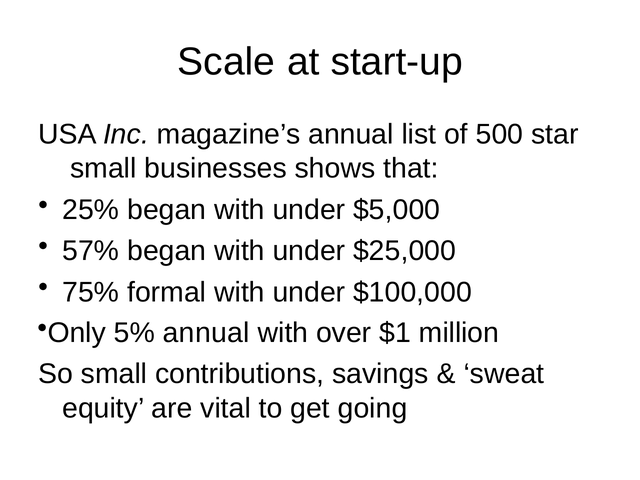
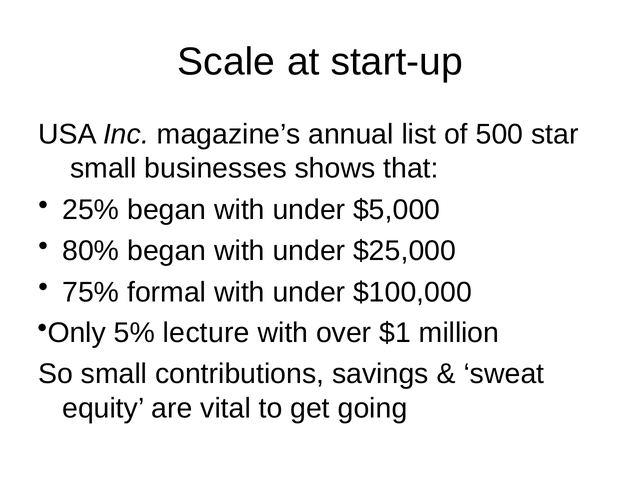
57%: 57% -> 80%
5% annual: annual -> lecture
